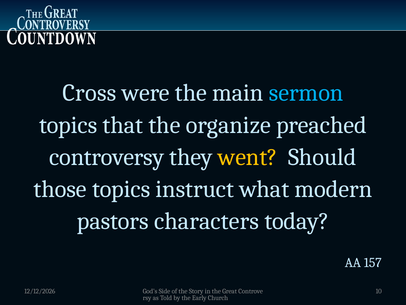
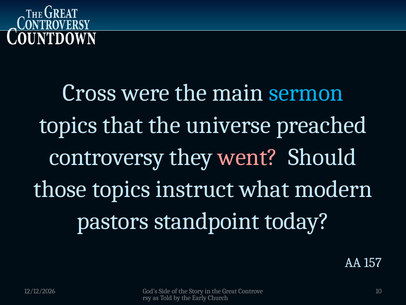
organize: organize -> universe
went colour: yellow -> pink
characters: characters -> standpoint
